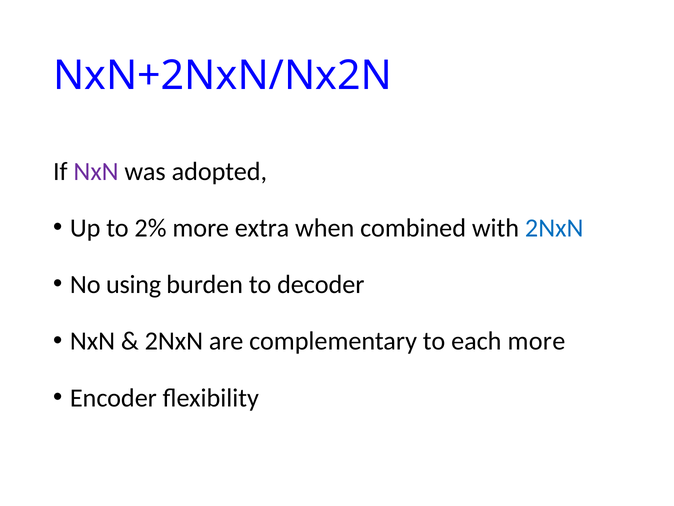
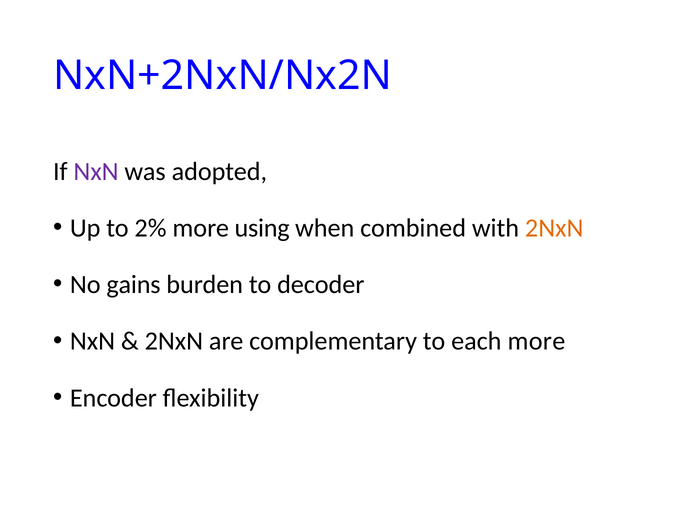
extra: extra -> using
2NxN at (554, 228) colour: blue -> orange
using: using -> gains
